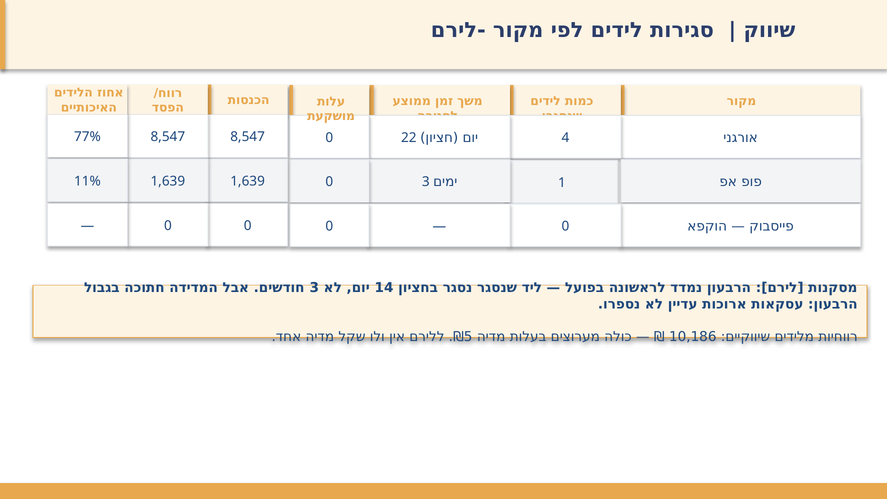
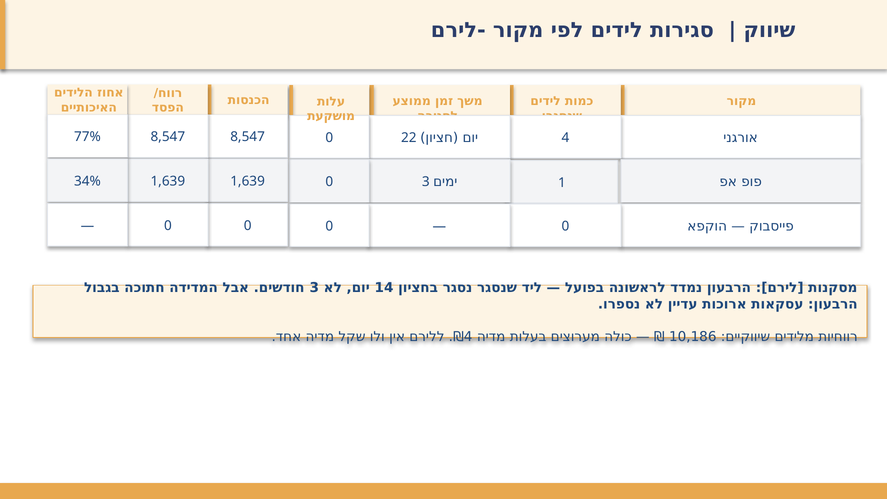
11%: 11% -> 34%
₪5: ₪5 -> ₪4
